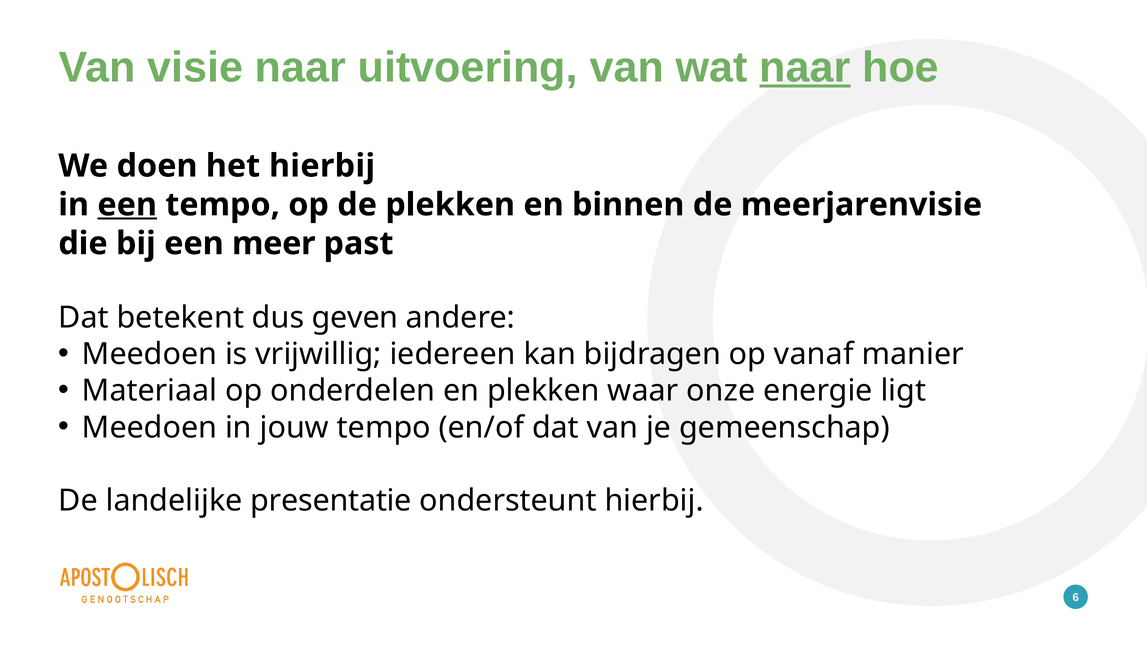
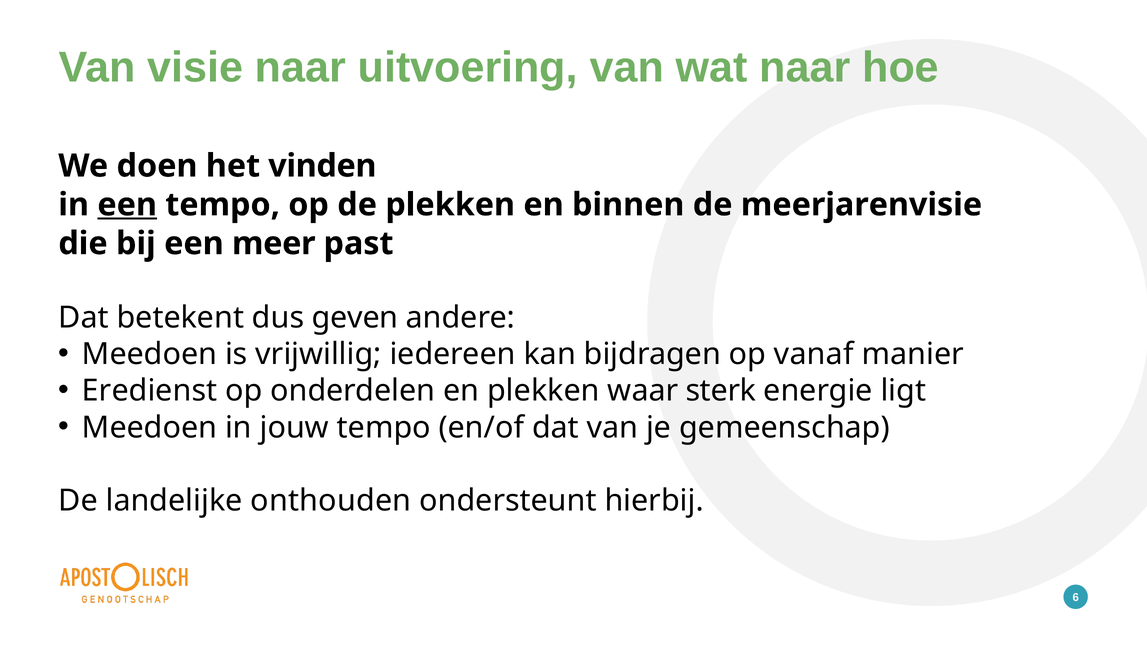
naar at (805, 67) underline: present -> none
het hierbij: hierbij -> vinden
Materiaal: Materiaal -> Eredienst
onze: onze -> sterk
presentatie: presentatie -> onthouden
